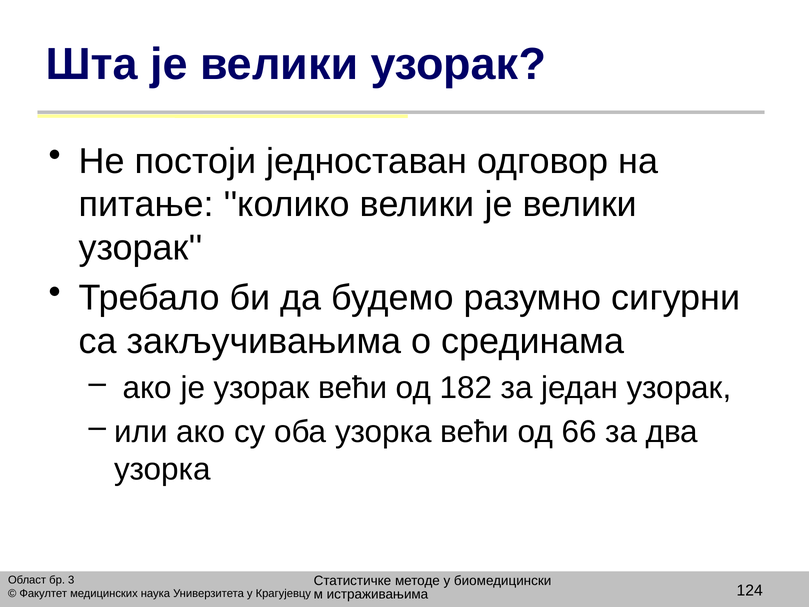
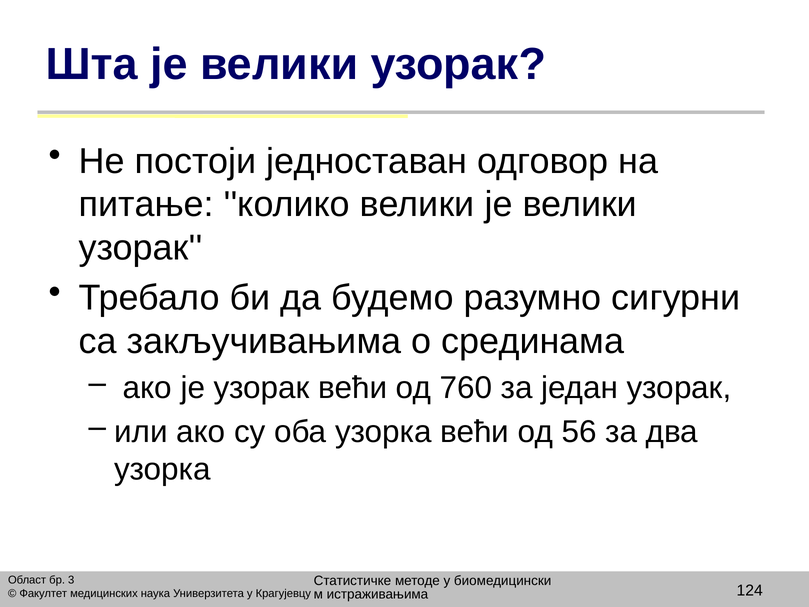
182: 182 -> 760
66: 66 -> 56
